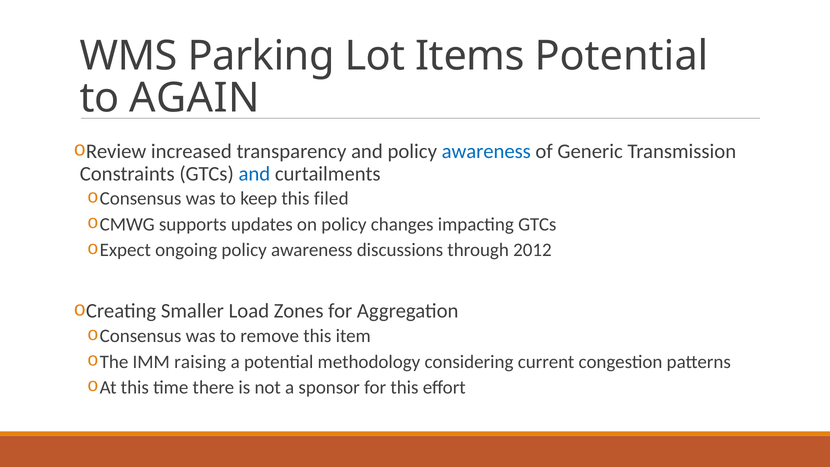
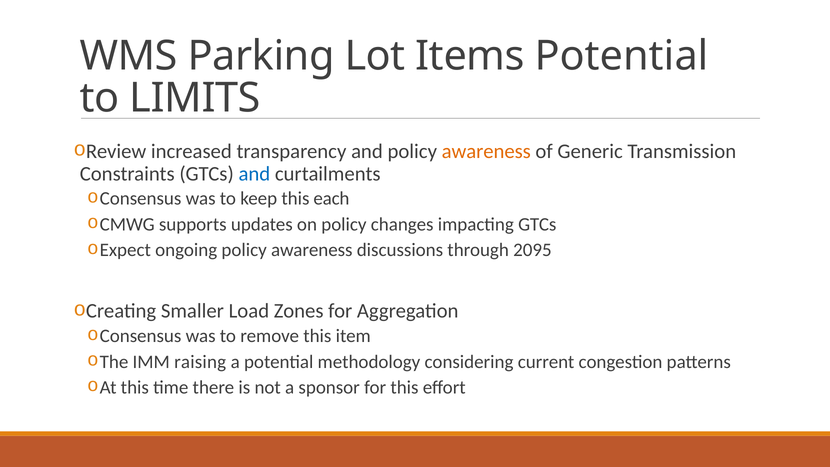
AGAIN: AGAIN -> LIMITS
awareness at (486, 151) colour: blue -> orange
filed: filed -> each
2012: 2012 -> 2095
